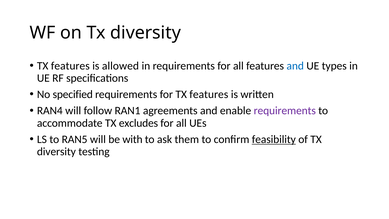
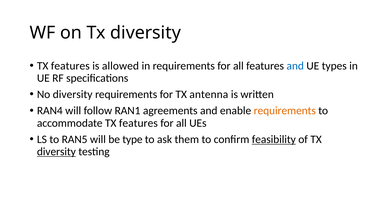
No specified: specified -> diversity
for TX features: features -> antenna
requirements at (285, 111) colour: purple -> orange
accommodate TX excludes: excludes -> features
with: with -> type
diversity at (56, 151) underline: none -> present
